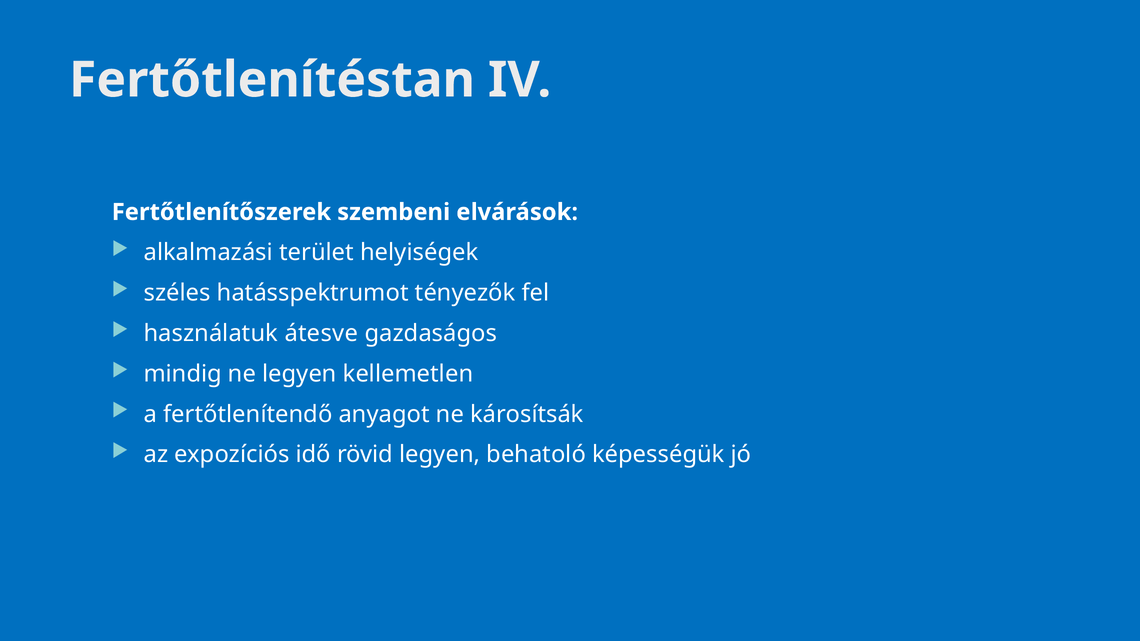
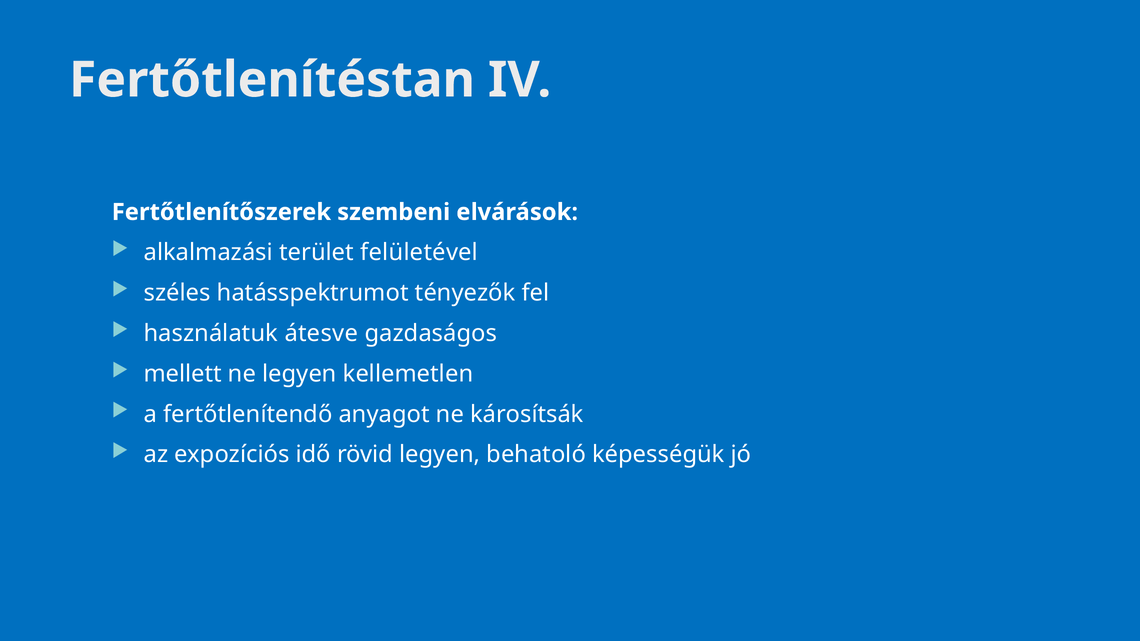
helyiségek: helyiségek -> felületével
mindig: mindig -> mellett
